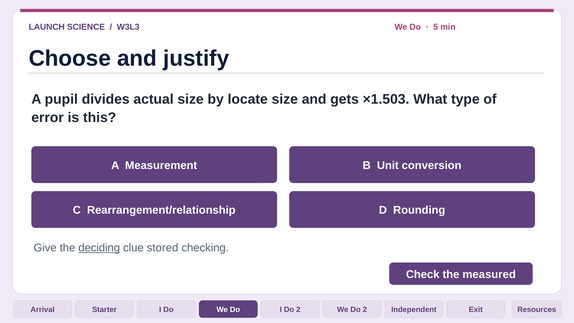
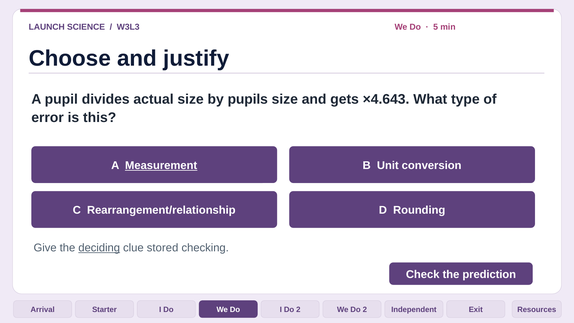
locate: locate -> pupils
×1.503: ×1.503 -> ×4.643
Measurement underline: none -> present
measured: measured -> prediction
